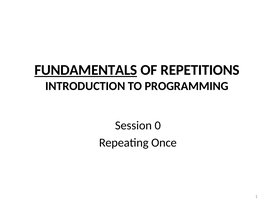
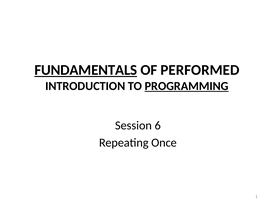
REPETITIONS: REPETITIONS -> PERFORMED
PROGRAMMING underline: none -> present
0: 0 -> 6
